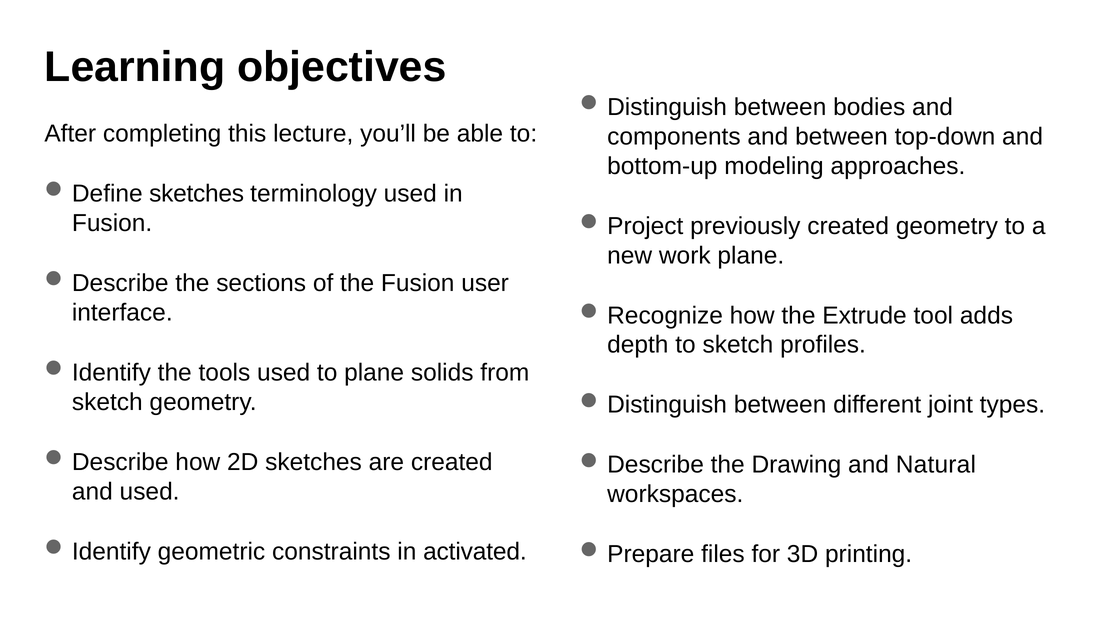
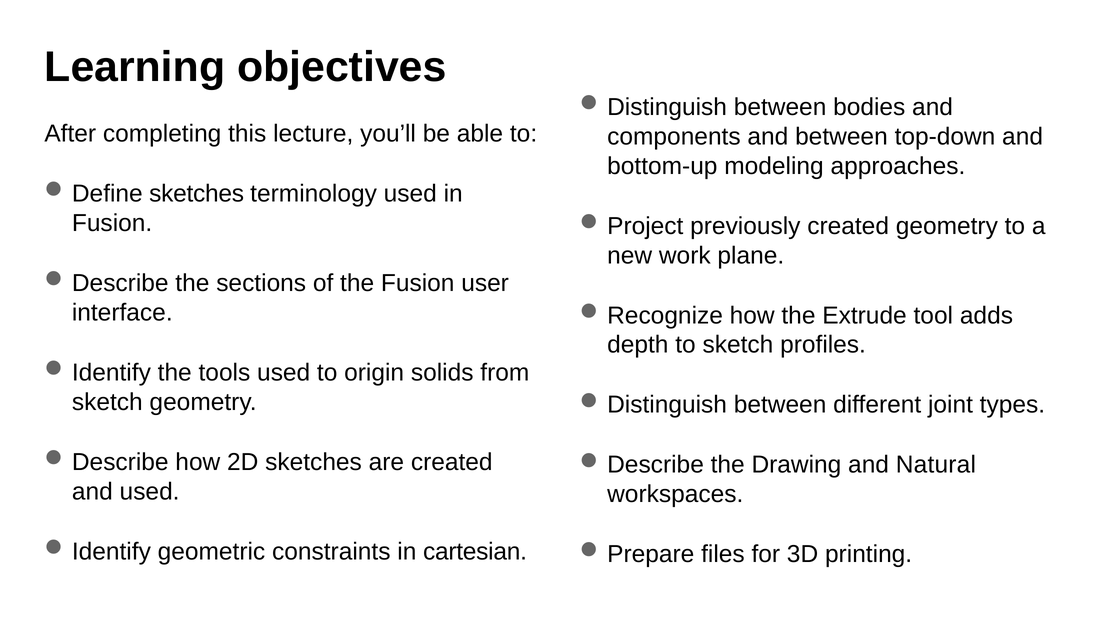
to plane: plane -> origin
activated: activated -> cartesian
